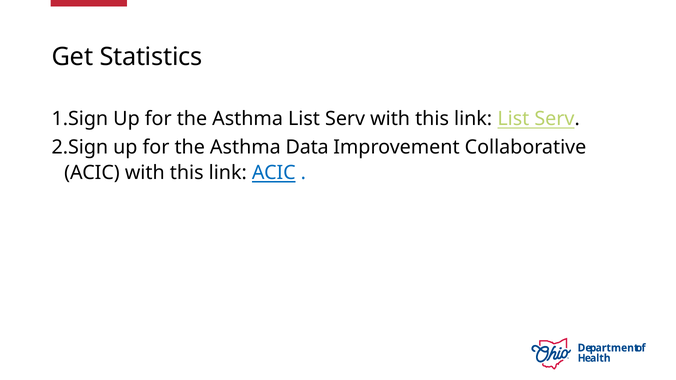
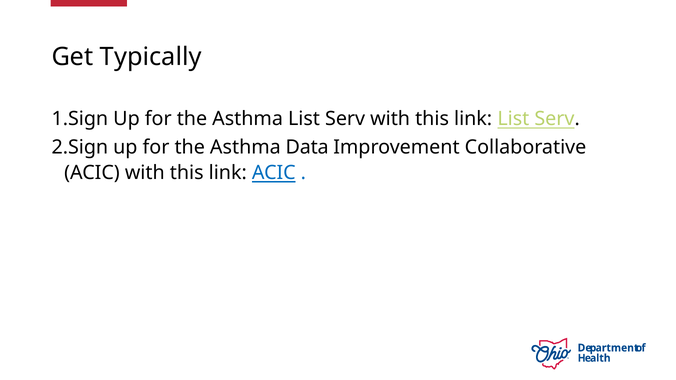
Statistics: Statistics -> Typically
